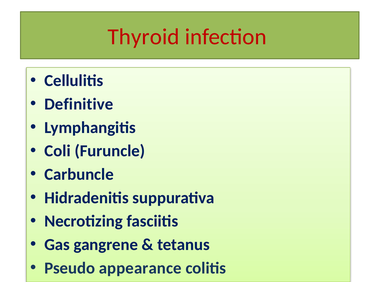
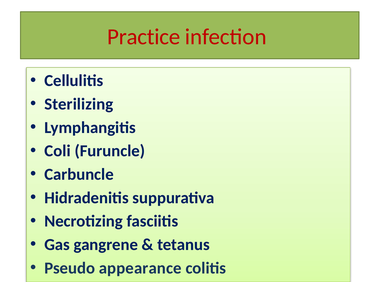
Thyroid: Thyroid -> Practice
Definitive: Definitive -> Sterilizing
